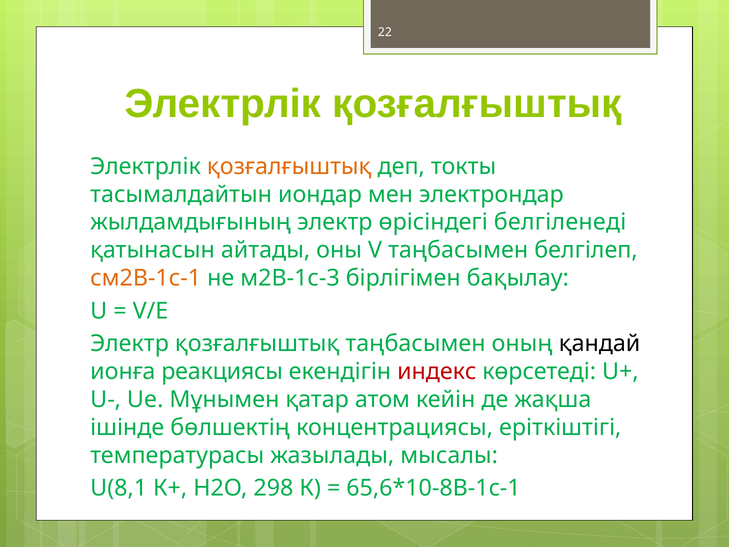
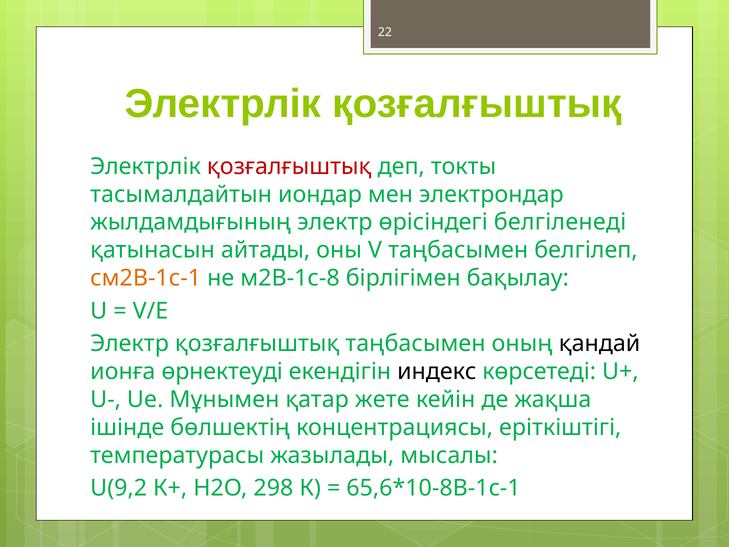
қозғалғыштық at (289, 166) colour: orange -> red
м2В-1с-3: м2В-1с-3 -> м2В-1с-8
реакциясы: реакциясы -> өрнектеуді
индекс colour: red -> black
атом: атом -> жете
U(8,1: U(8,1 -> U(9,2
